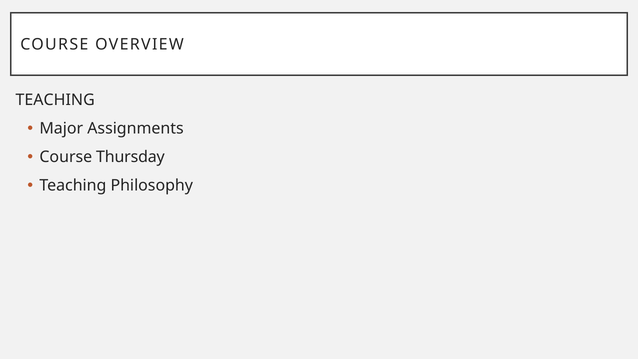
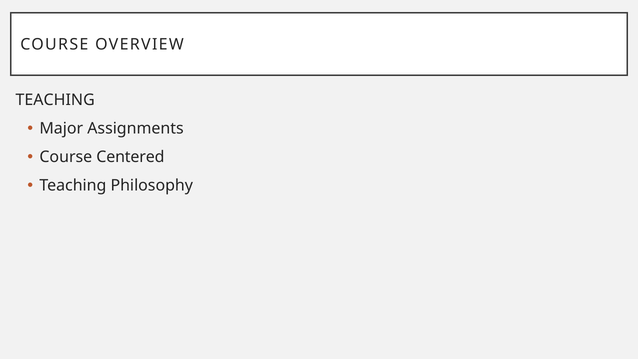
Thursday: Thursday -> Centered
